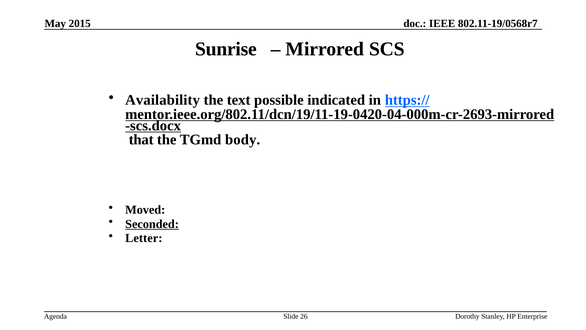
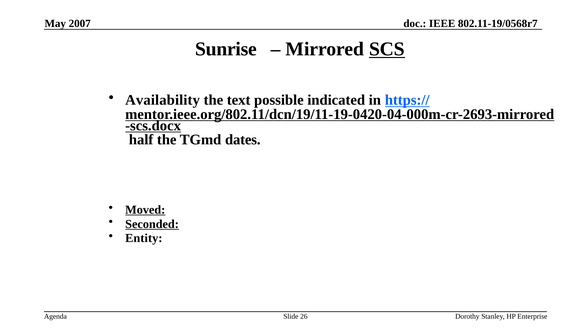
2015: 2015 -> 2007
SCS underline: none -> present
that: that -> half
body: body -> dates
Moved underline: none -> present
Letter: Letter -> Entity
